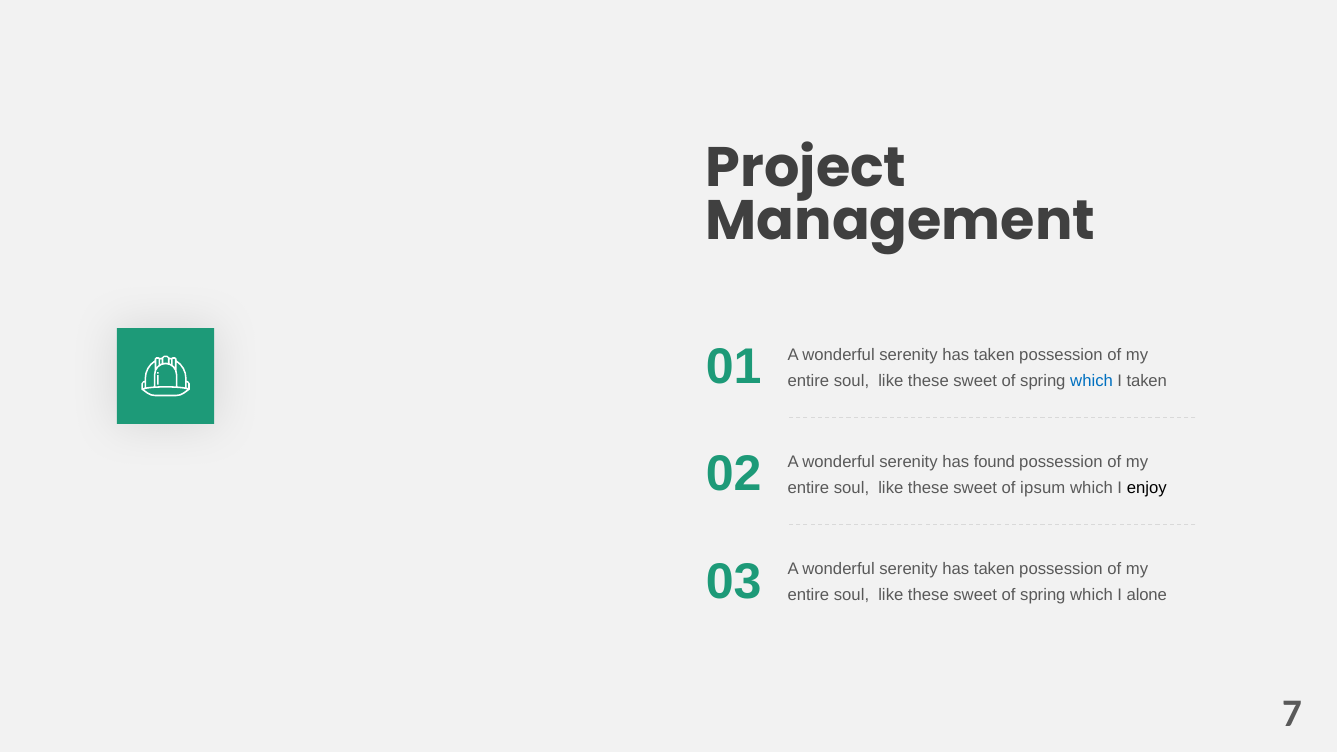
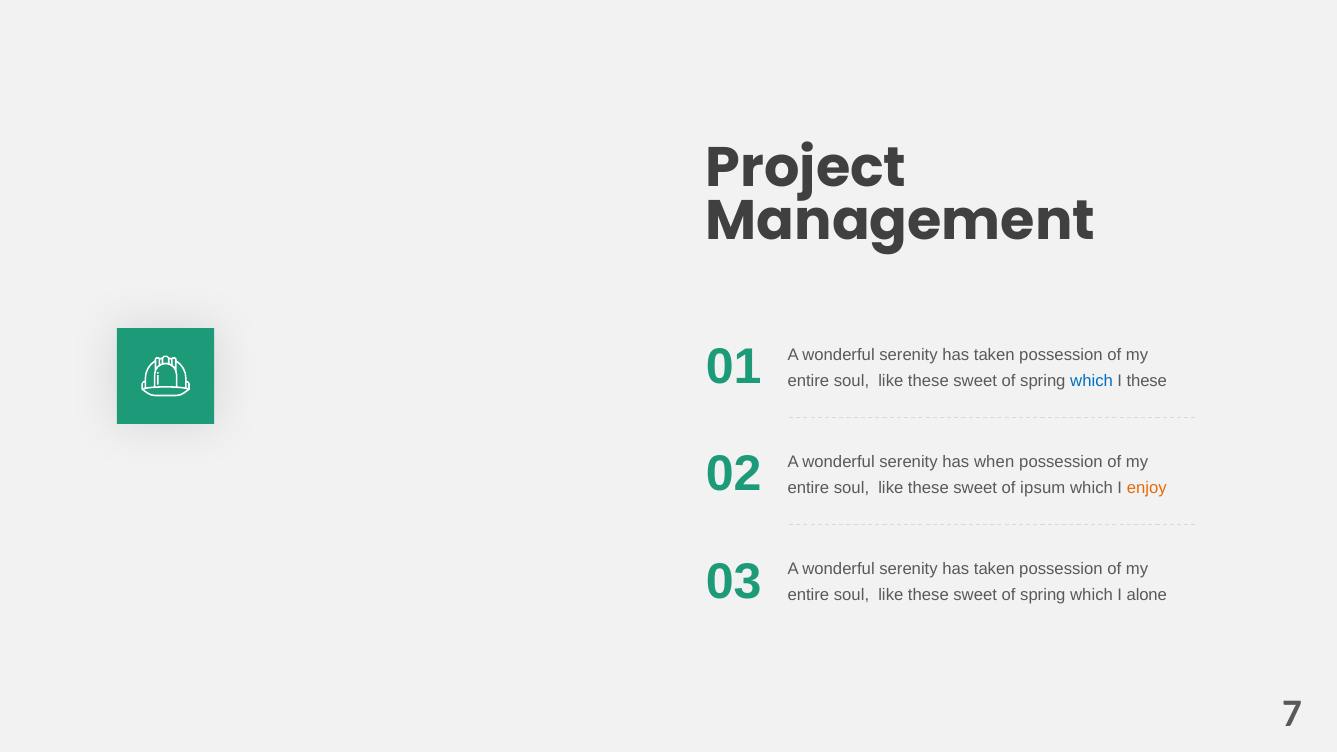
I taken: taken -> these
found: found -> when
enjoy colour: black -> orange
